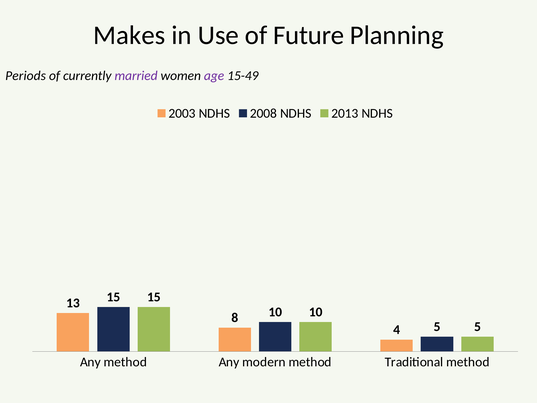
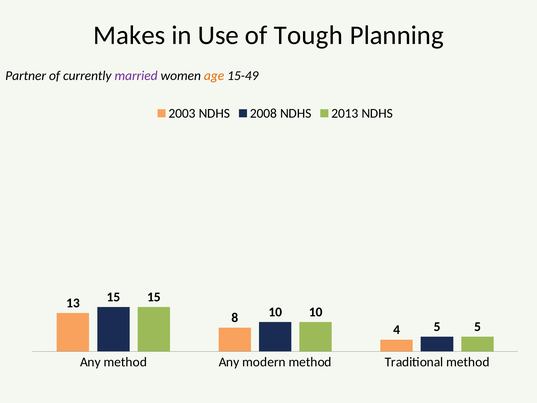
Future: Future -> Tough
Periods: Periods -> Partner
age colour: purple -> orange
